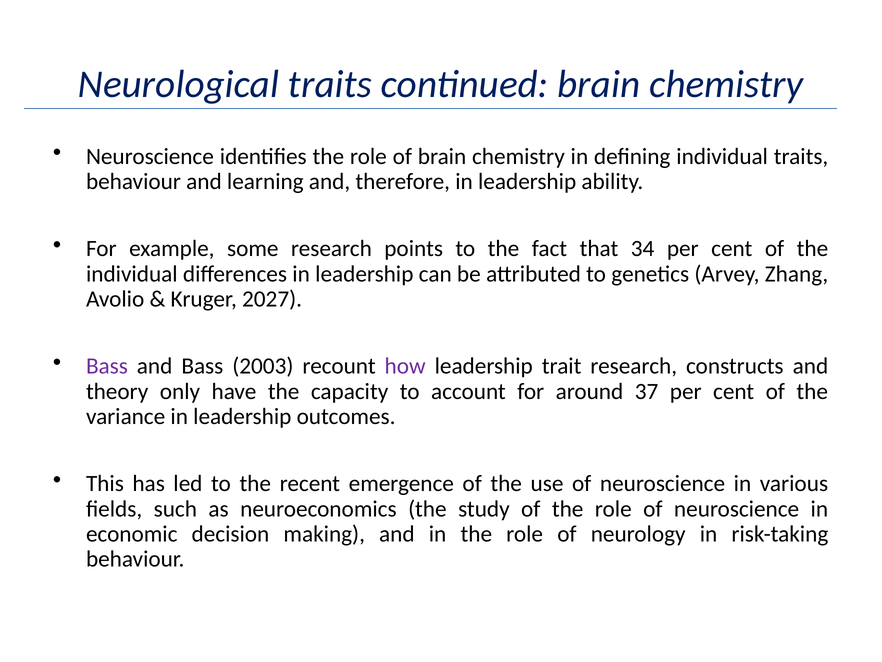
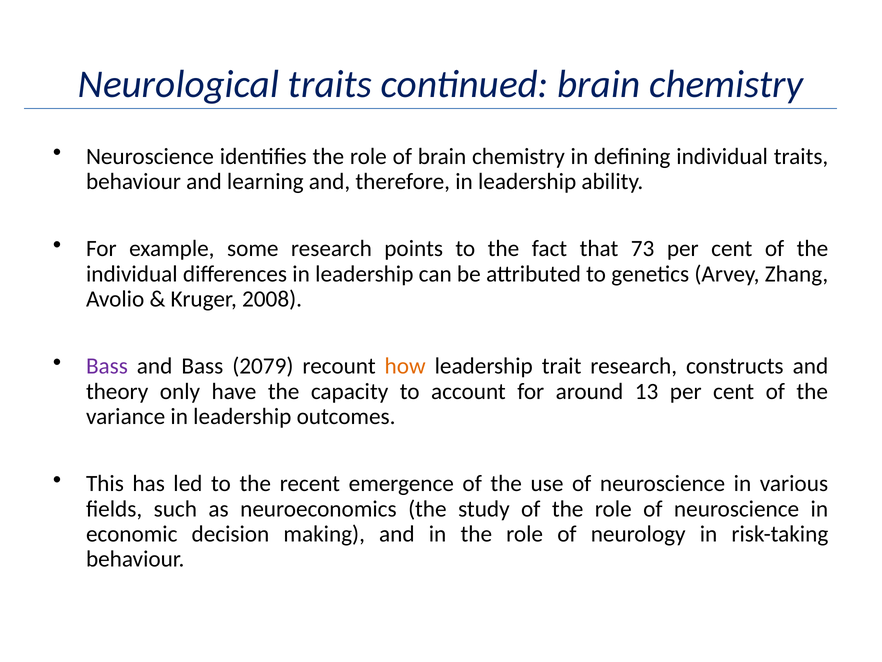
34: 34 -> 73
2027: 2027 -> 2008
2003: 2003 -> 2079
how colour: purple -> orange
37: 37 -> 13
